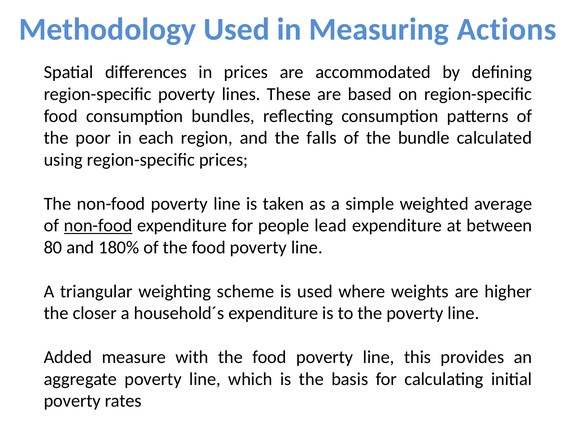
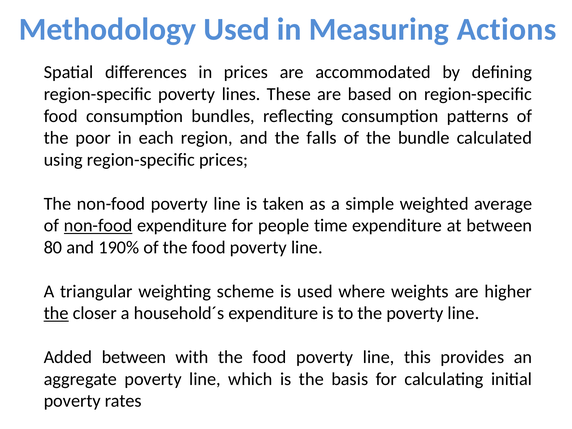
lead: lead -> time
180%: 180% -> 190%
the at (56, 313) underline: none -> present
Added measure: measure -> between
